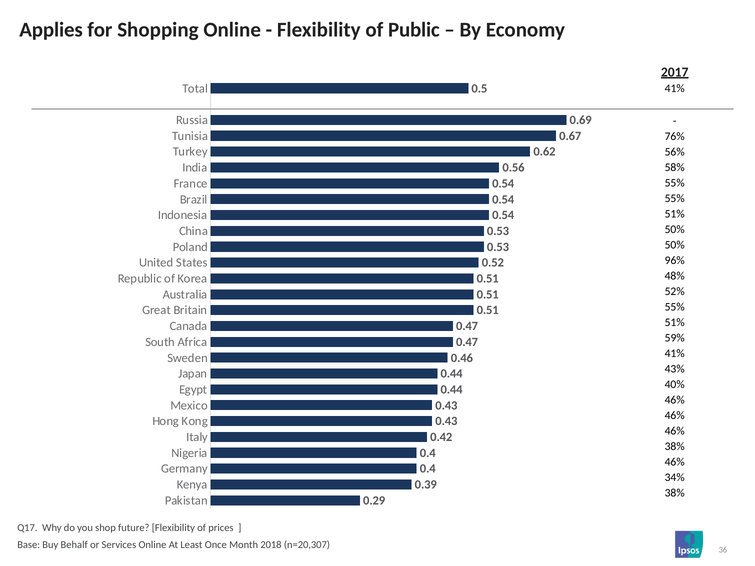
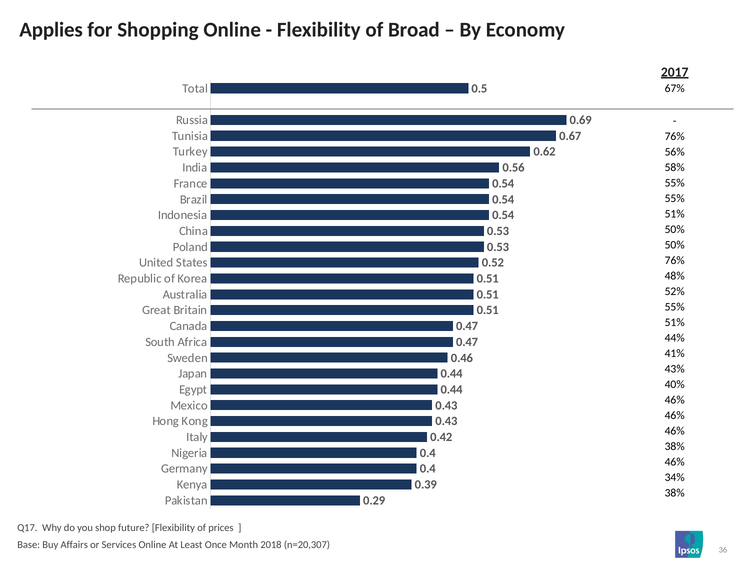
Public: Public -> Broad
41% at (675, 89): 41% -> 67%
96% at (675, 261): 96% -> 76%
59%: 59% -> 44%
Behalf: Behalf -> Affairs
